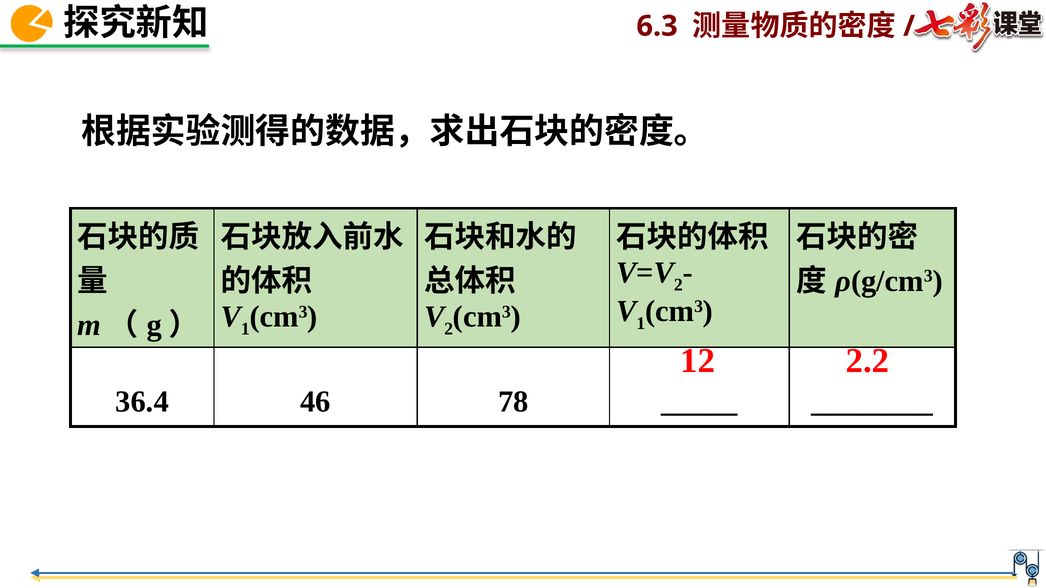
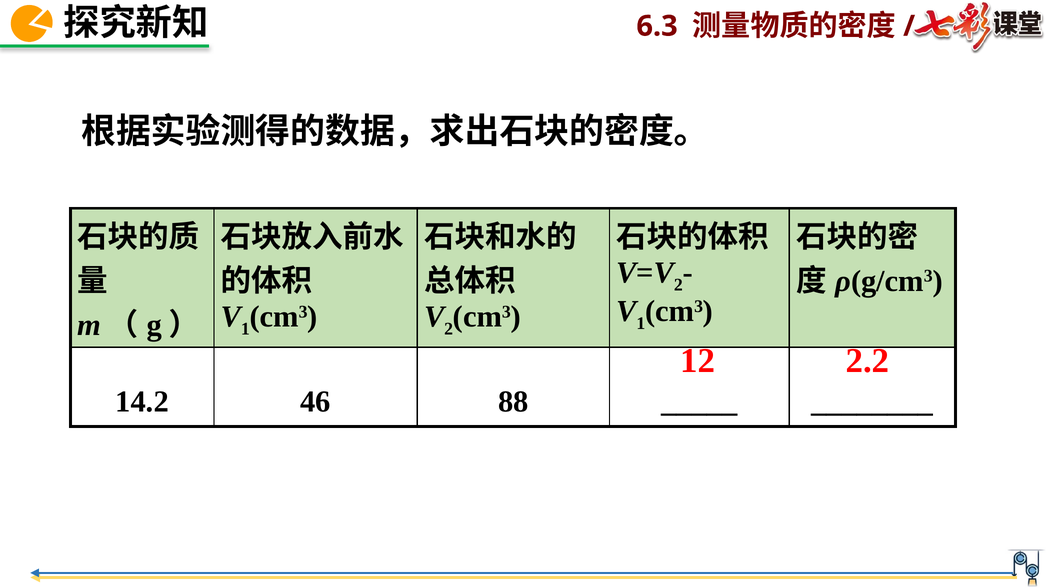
36.4: 36.4 -> 14.2
78: 78 -> 88
